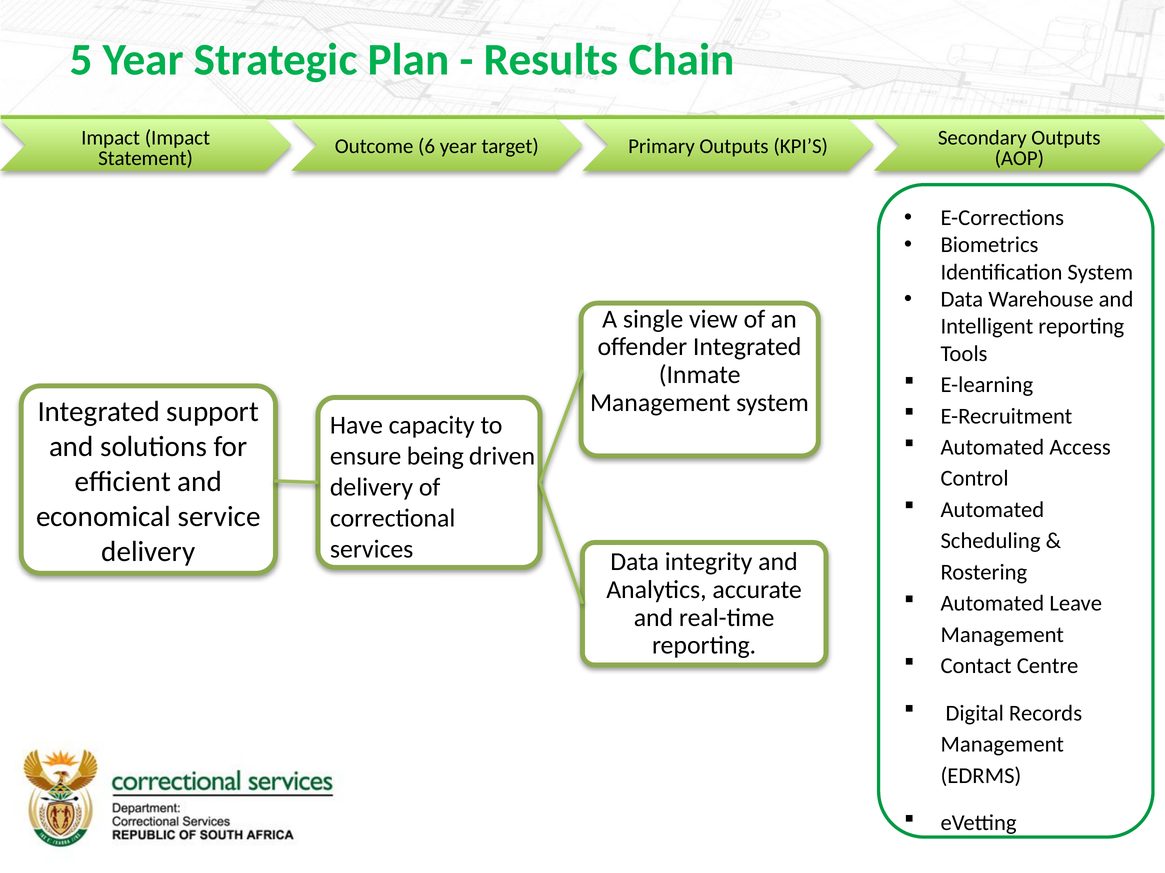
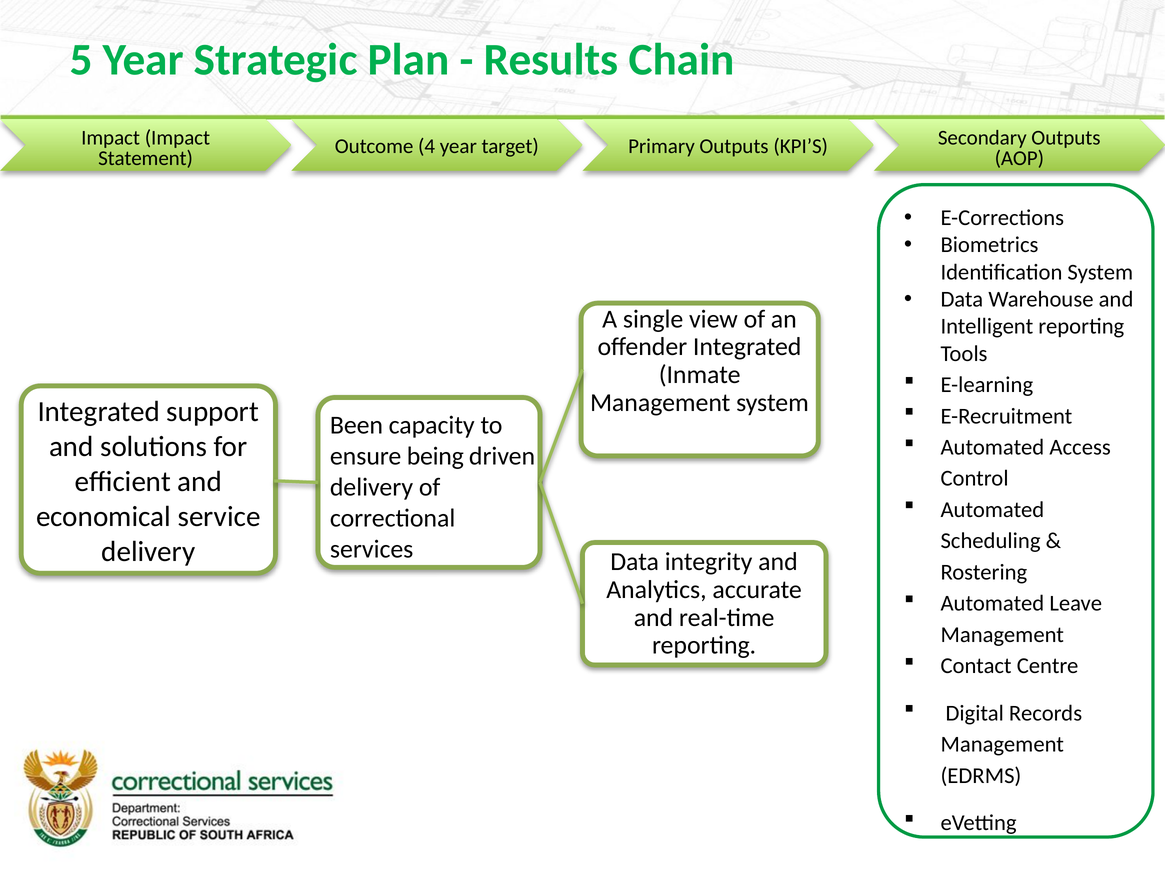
6: 6 -> 4
Have: Have -> Been
